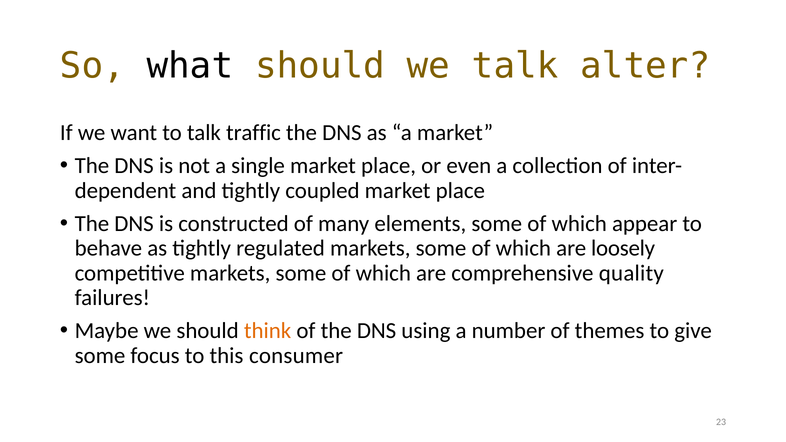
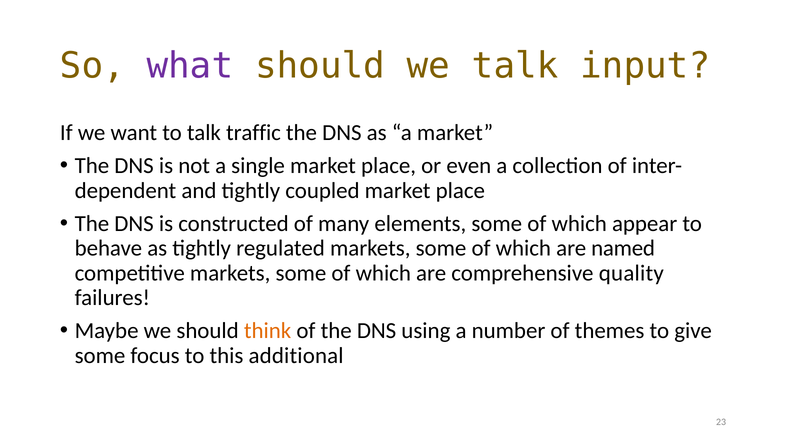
what colour: black -> purple
alter: alter -> input
loosely: loosely -> named
consumer: consumer -> additional
